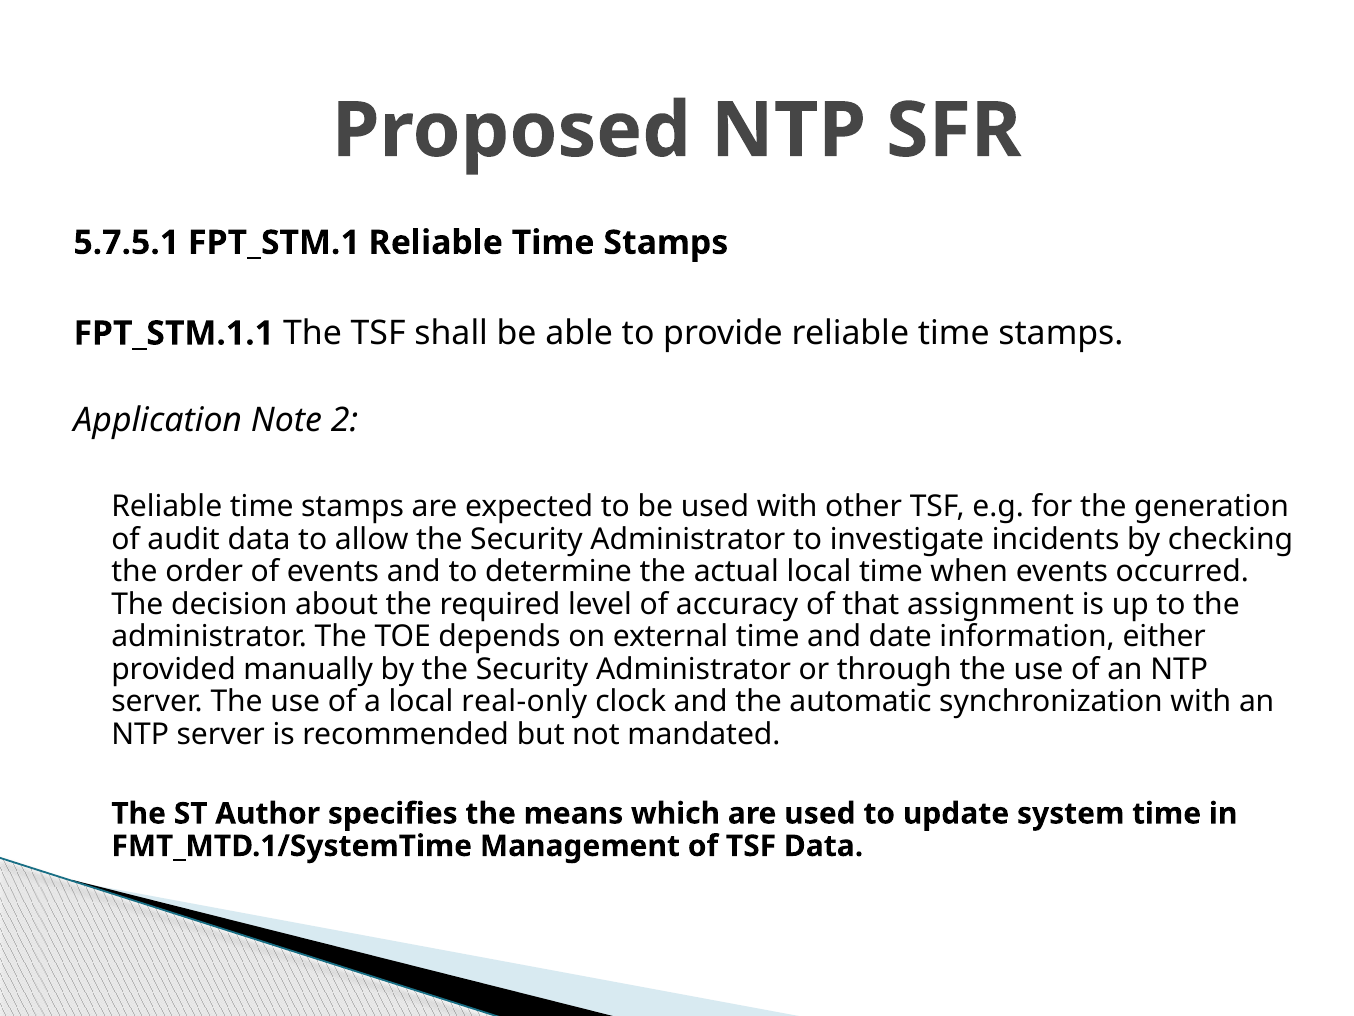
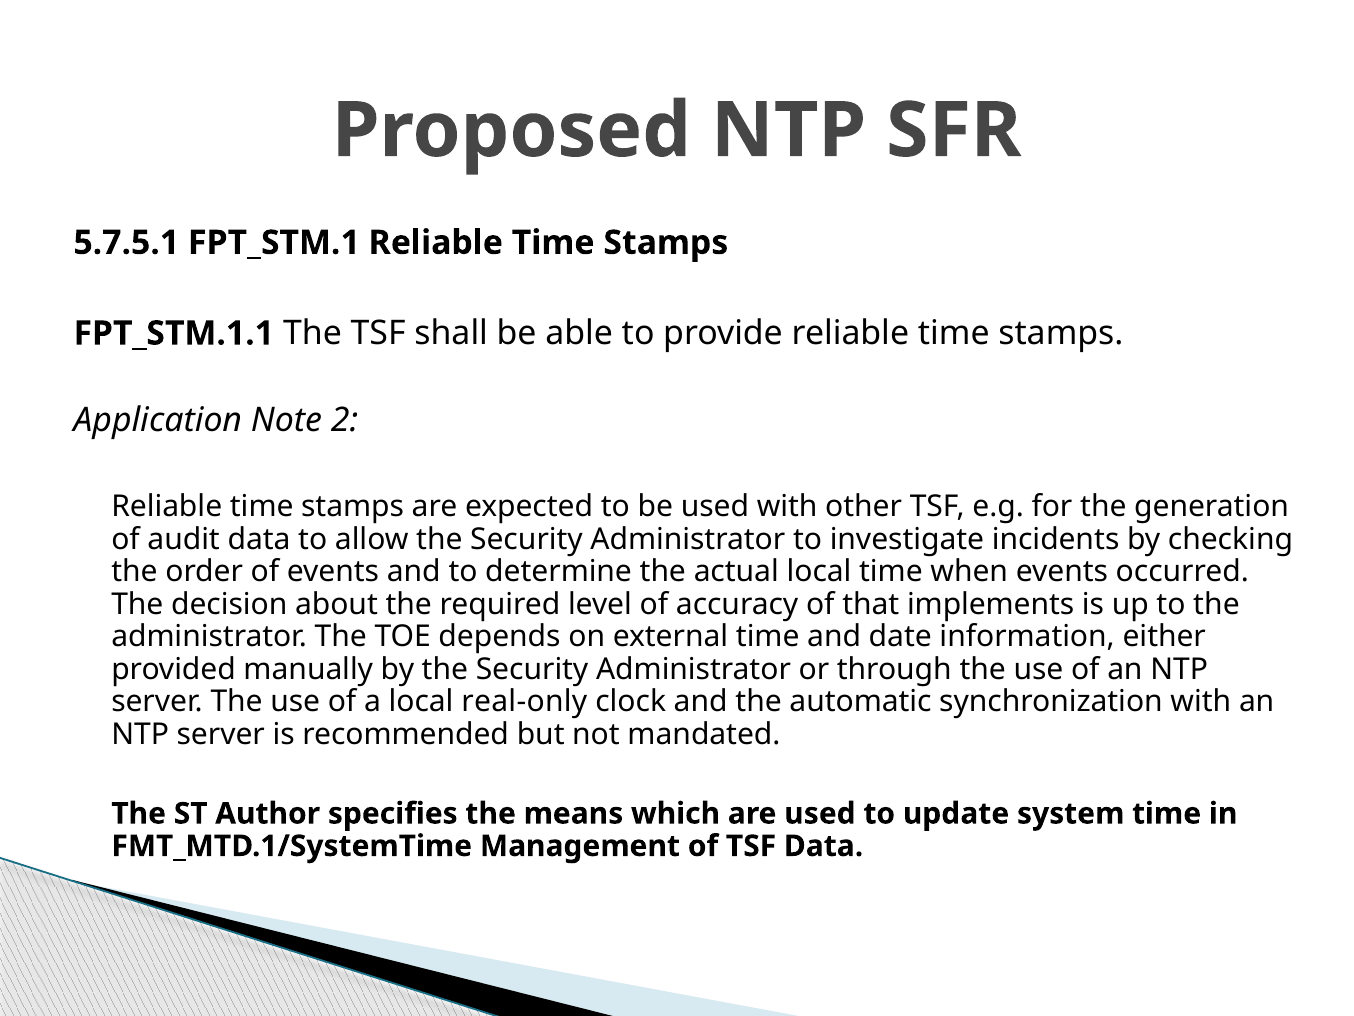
assignment: assignment -> implements
